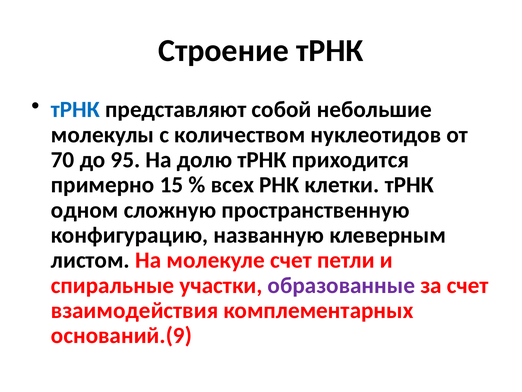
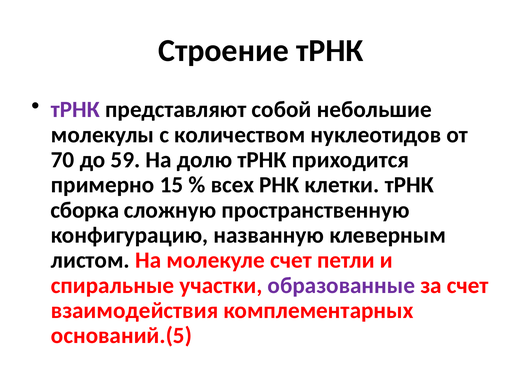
тРНК at (75, 110) colour: blue -> purple
95: 95 -> 59
одном: одном -> сборка
оснований.(9: оснований.(9 -> оснований.(5
